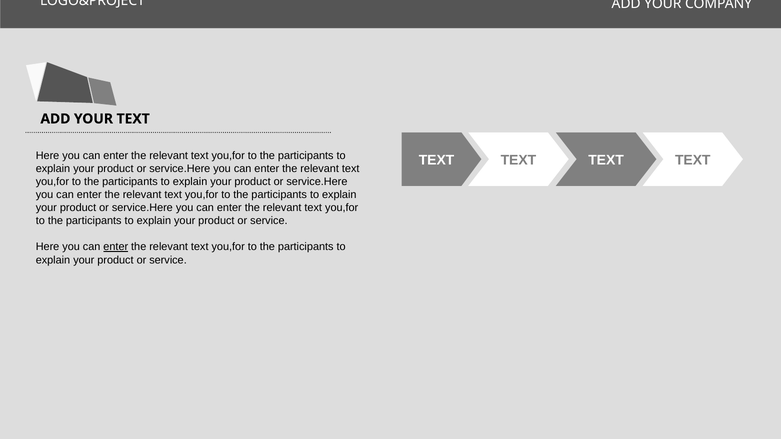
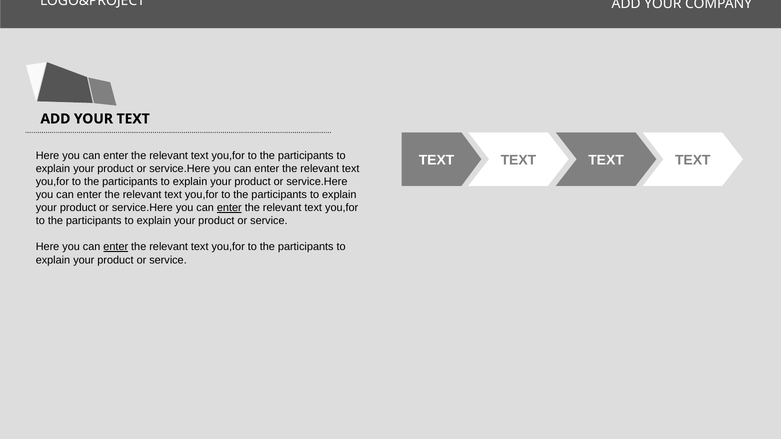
enter at (229, 208) underline: none -> present
